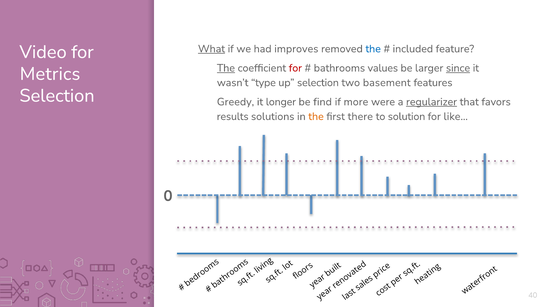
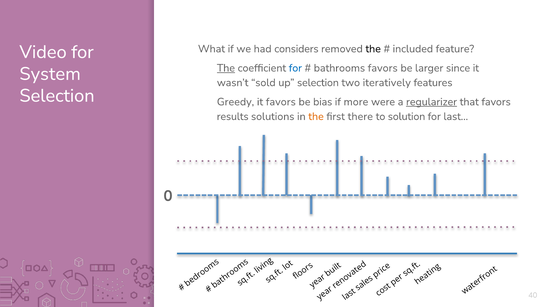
What underline: present -> none
improves: improves -> considers
the at (373, 49) colour: blue -> black
for at (295, 68) colour: red -> blue
bathrooms values: values -> favors
since underline: present -> none
Metrics: Metrics -> System
type: type -> sold
basement: basement -> iteratively
it longer: longer -> favors
find: find -> bias
like…: like… -> last…
